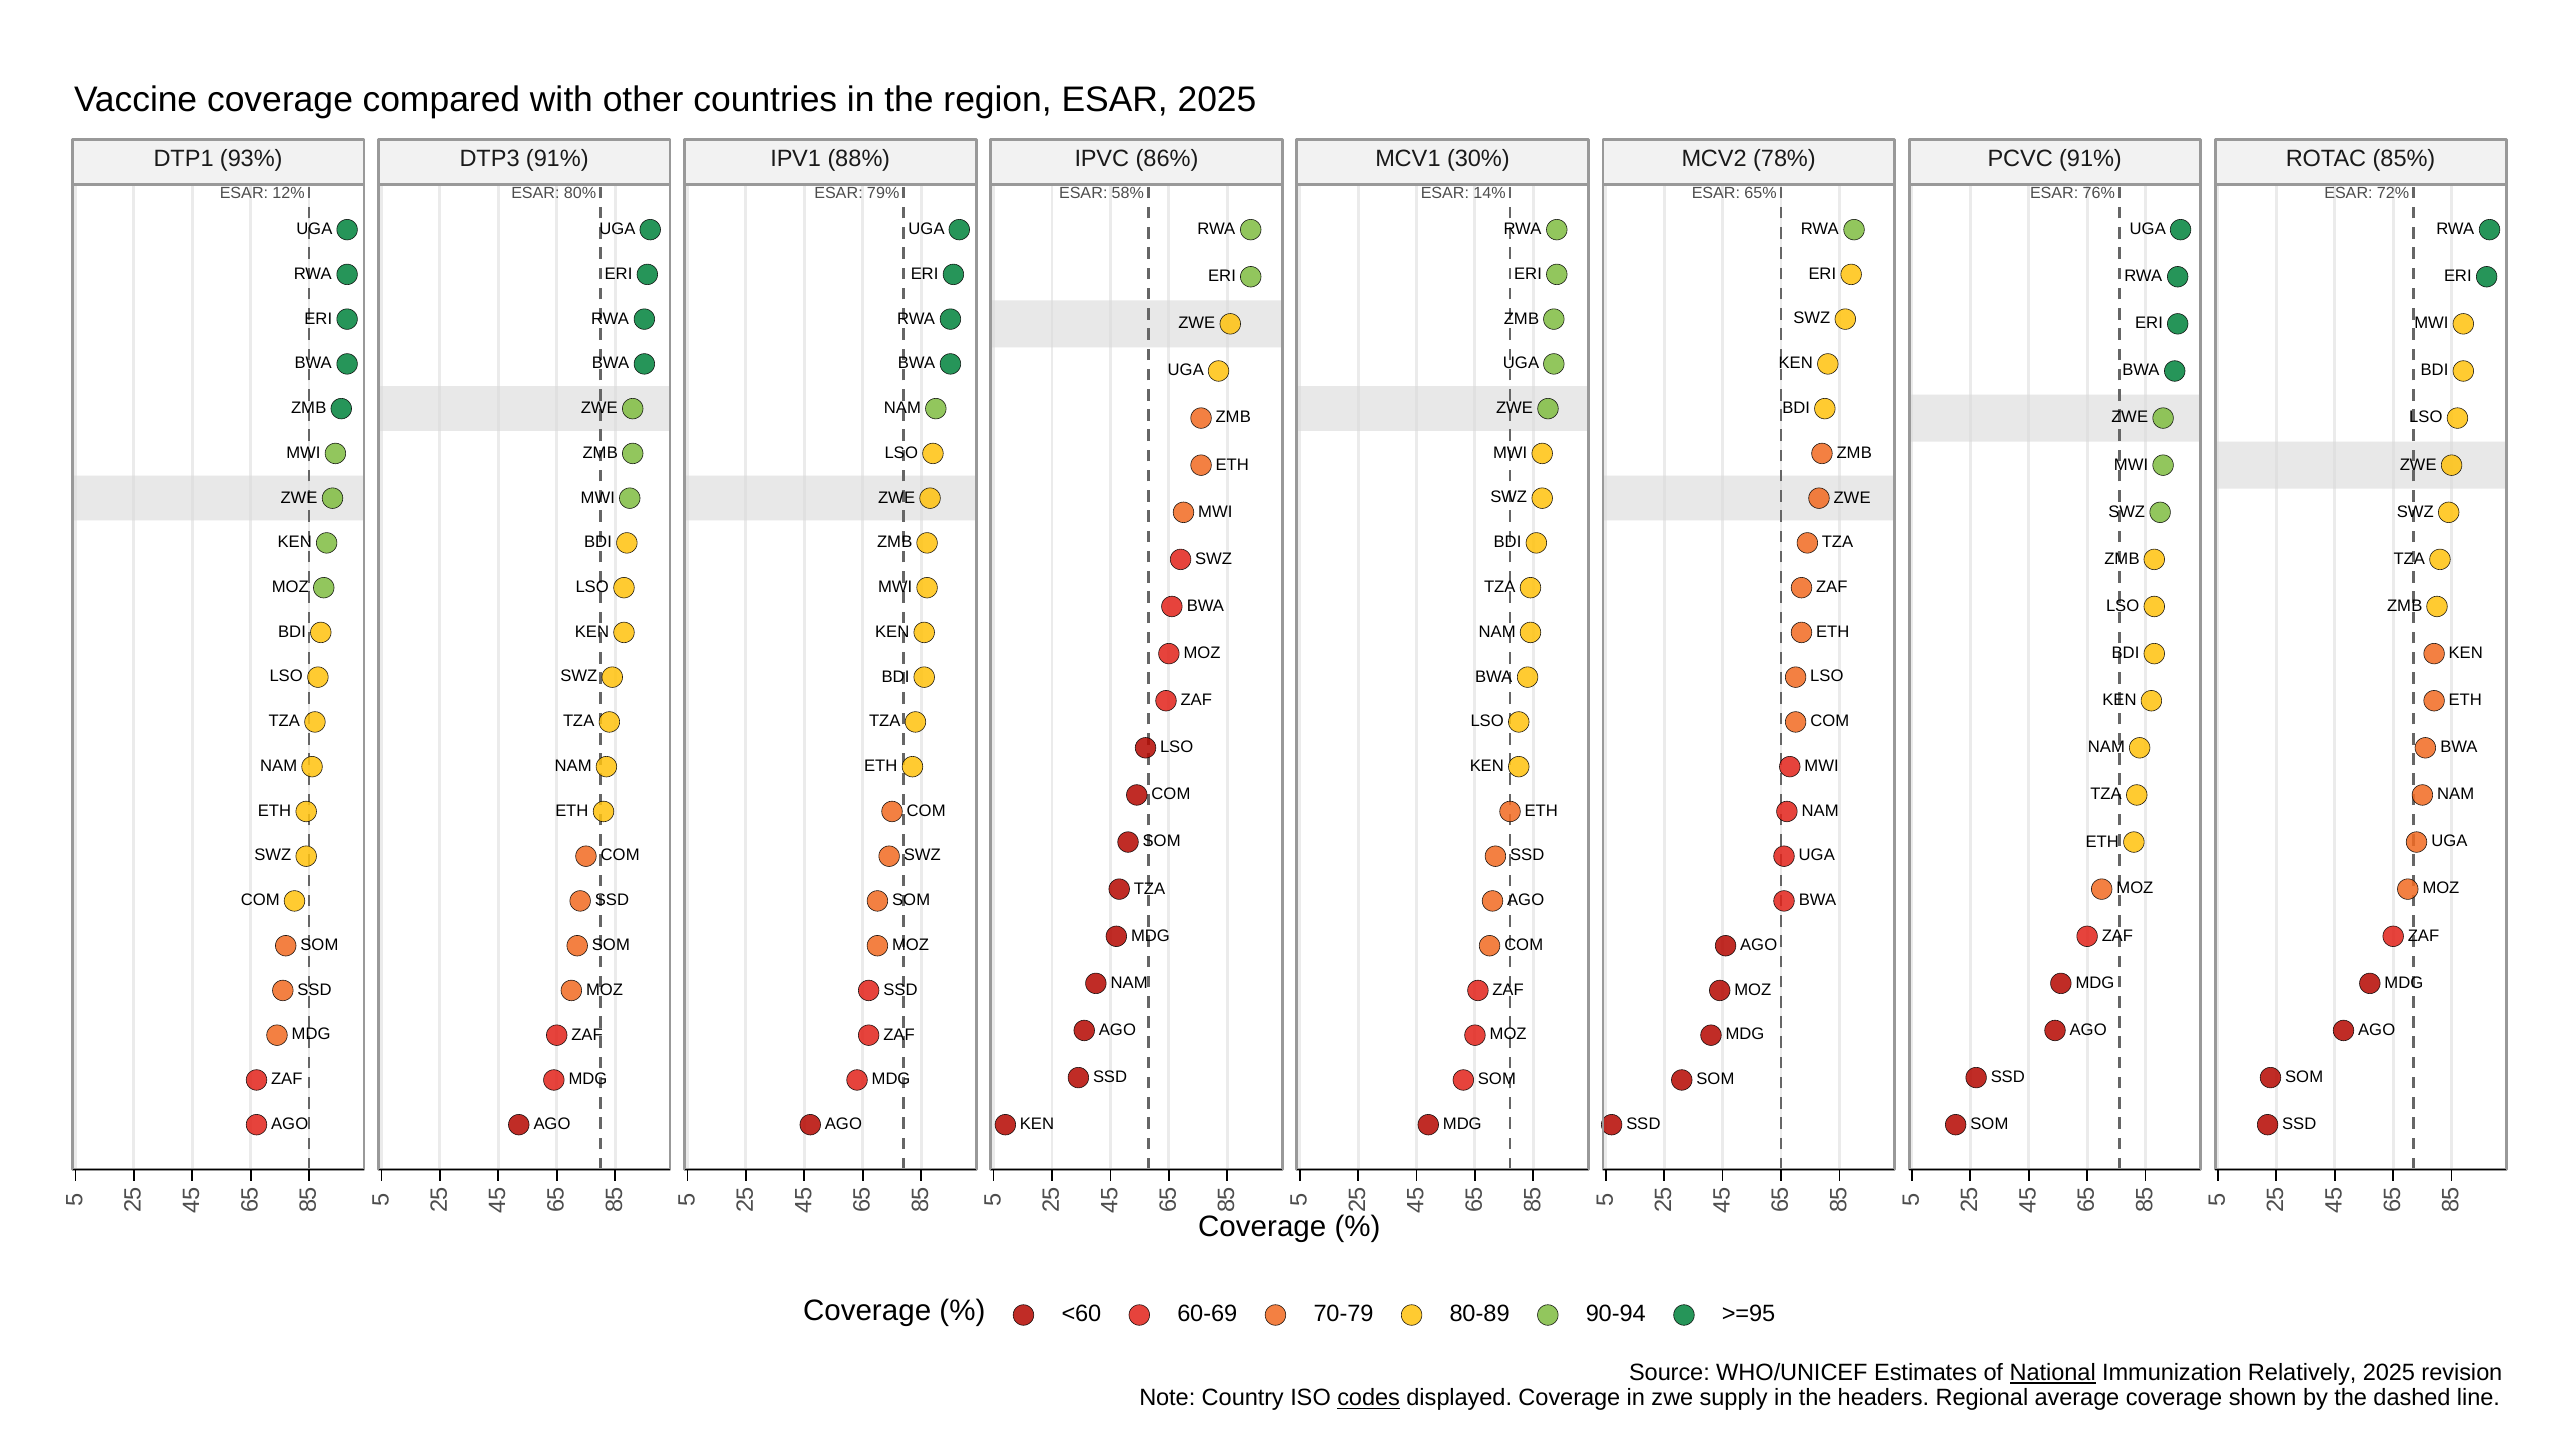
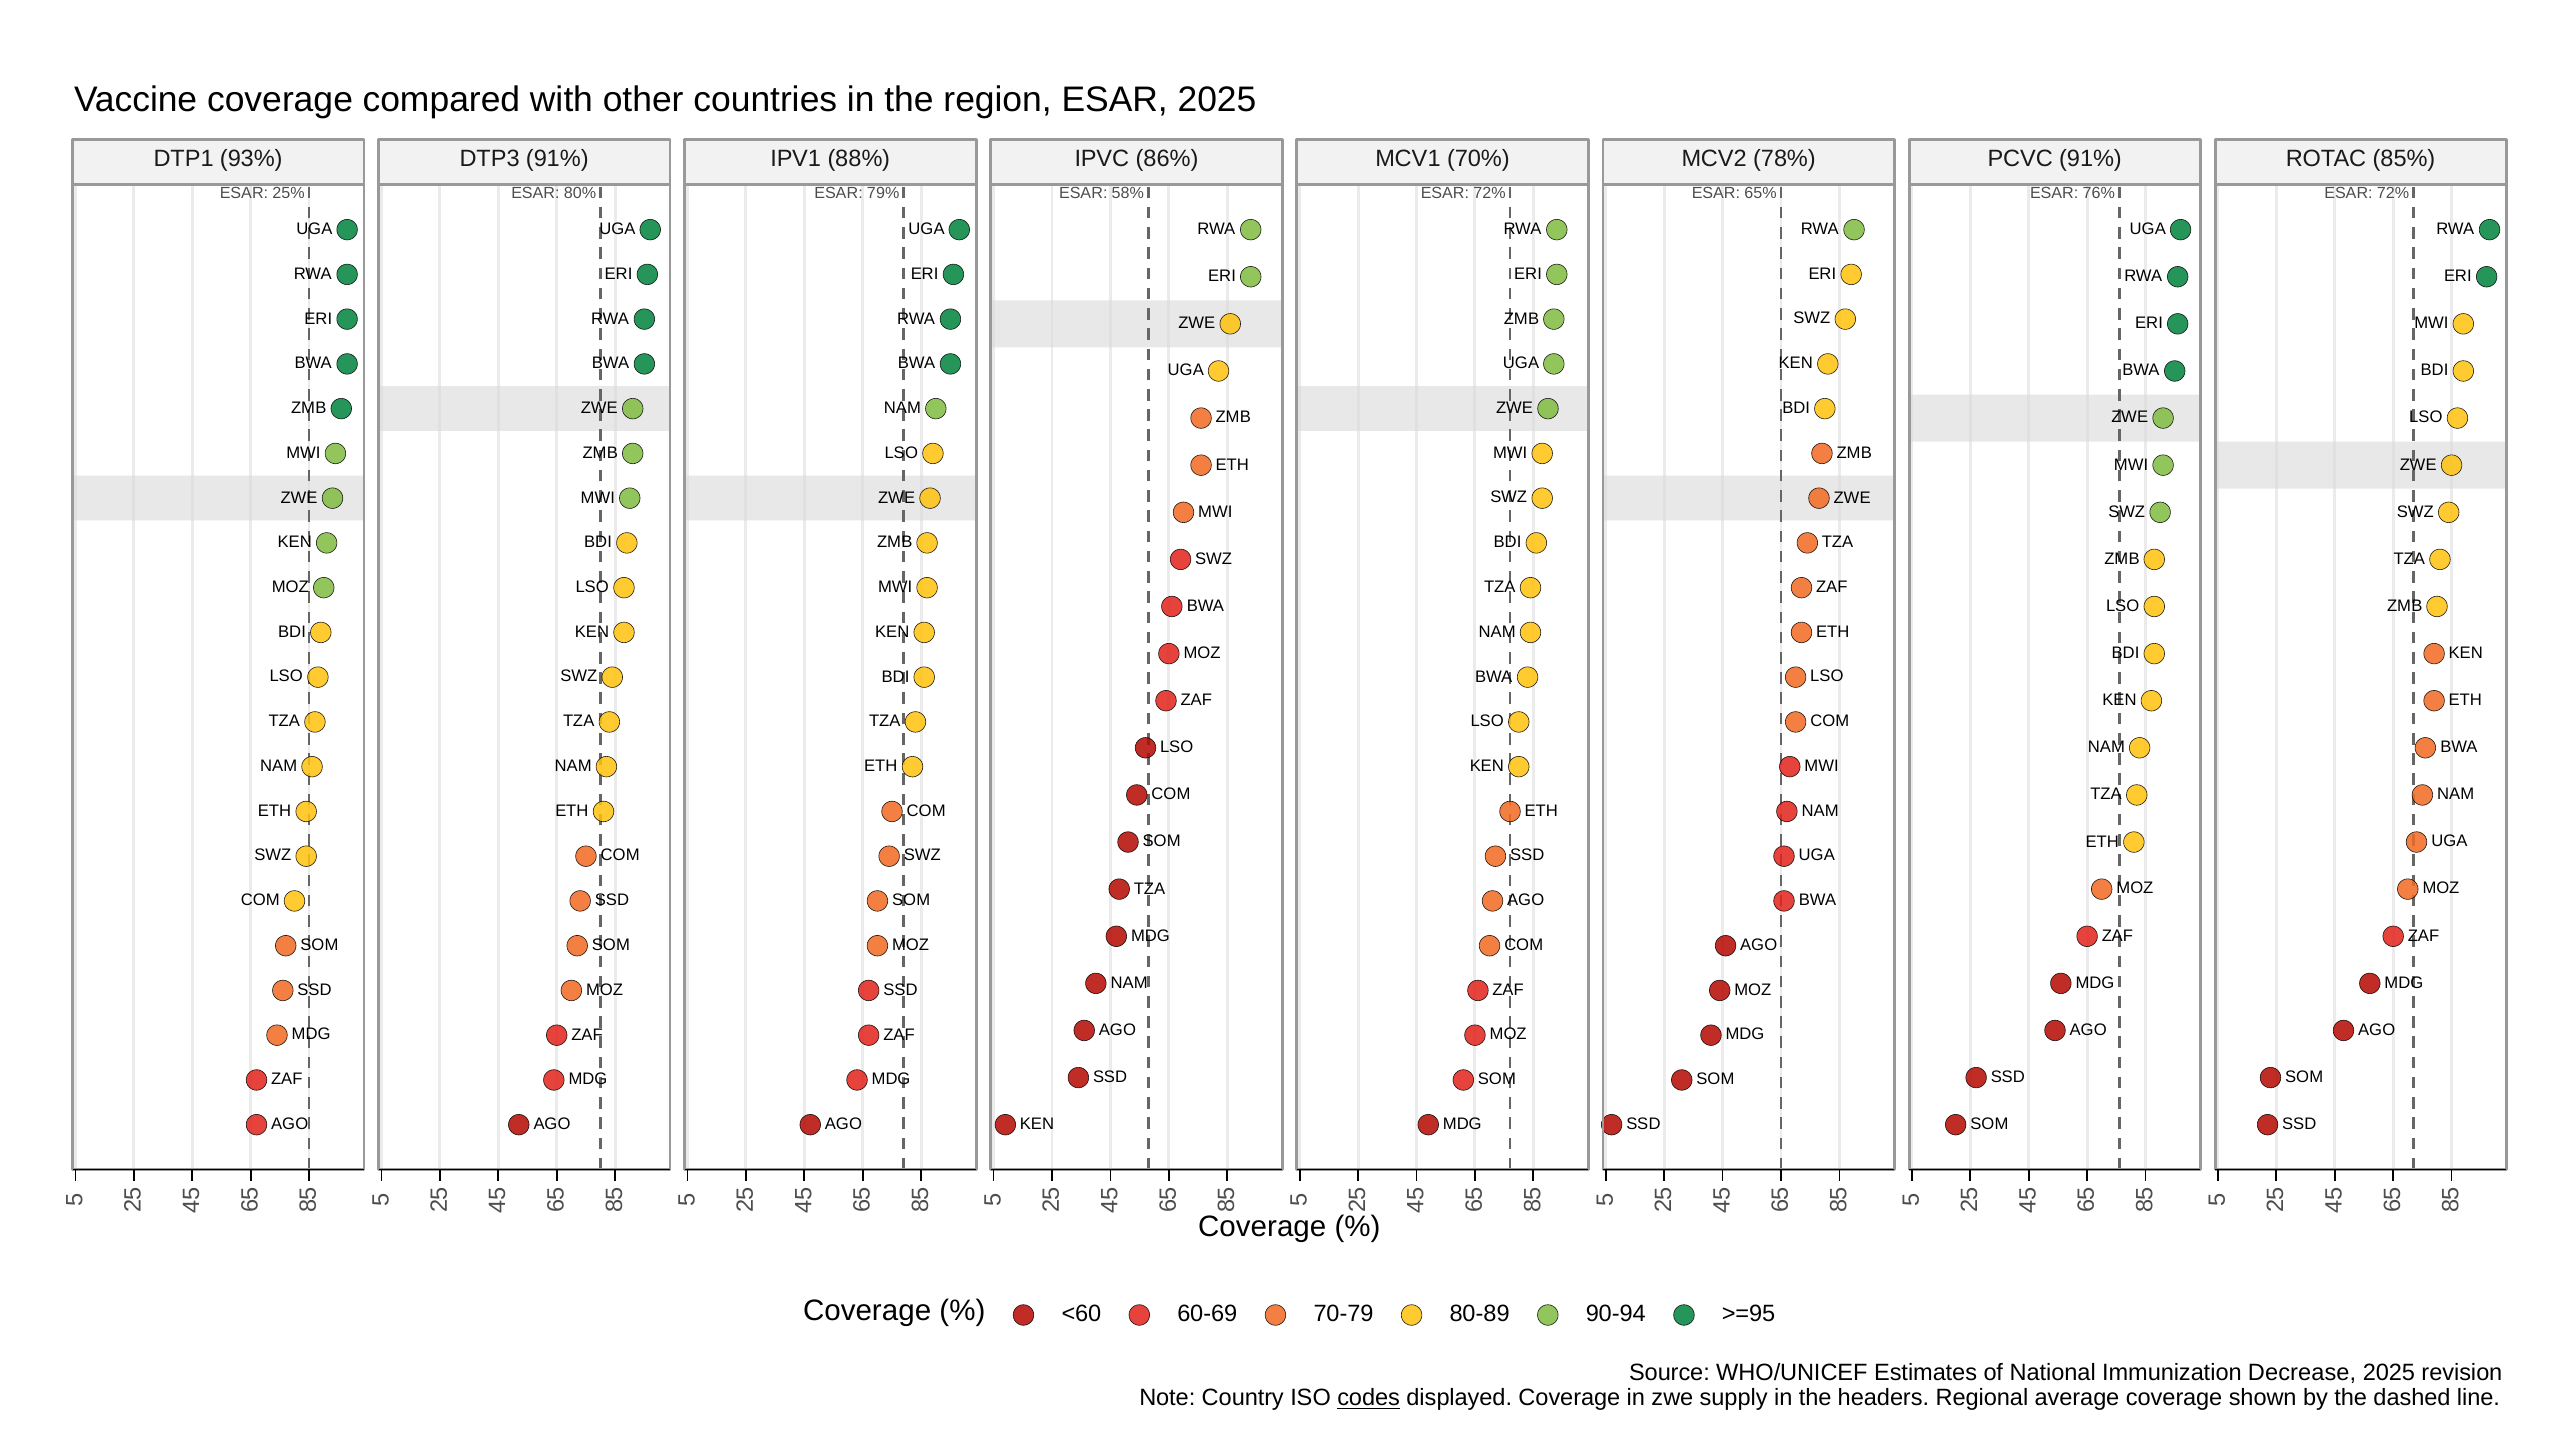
30%: 30% -> 70%
12%: 12% -> 25%
14% at (1489, 193): 14% -> 72%
National underline: present -> none
Relatively: Relatively -> Decrease
